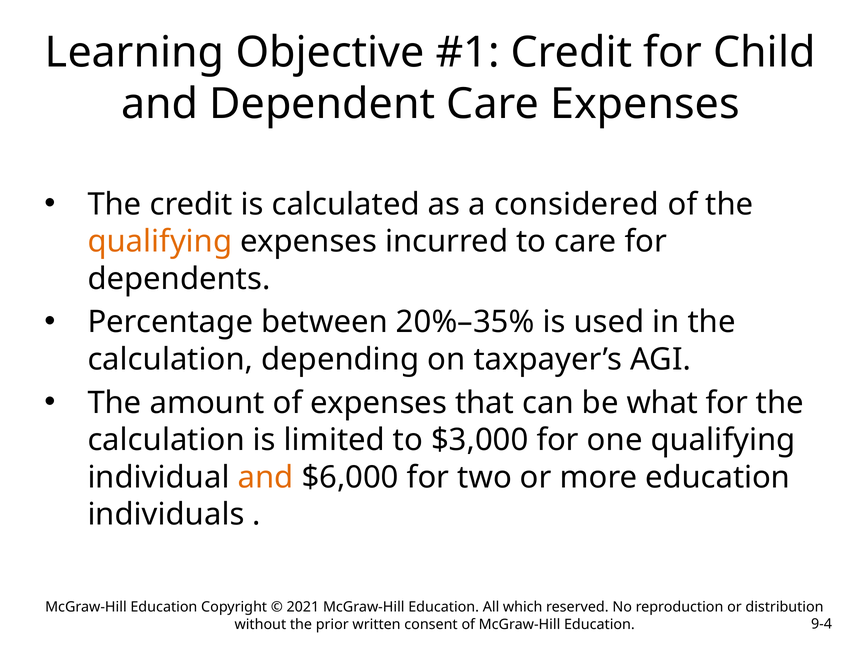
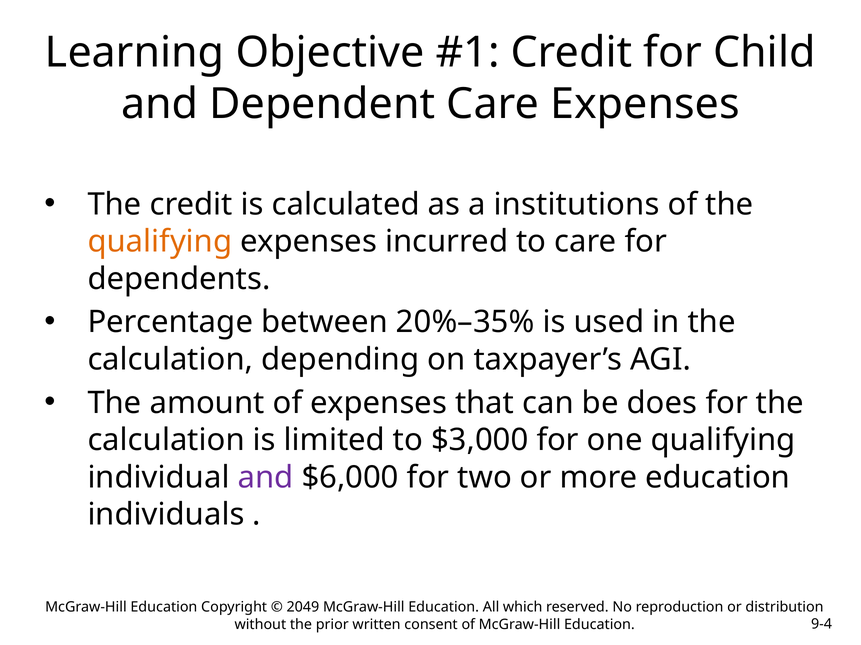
considered: considered -> institutions
what: what -> does
and at (265, 478) colour: orange -> purple
2021: 2021 -> 2049
